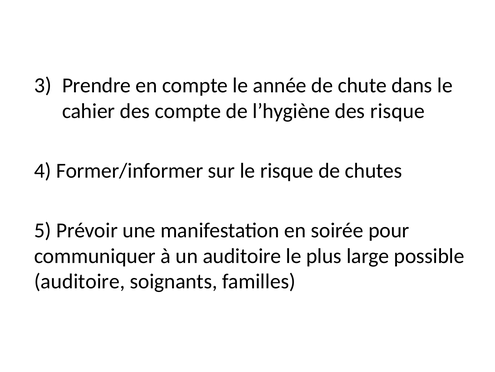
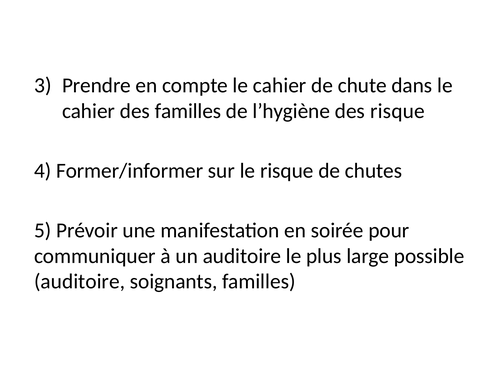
compte le année: année -> cahier
des compte: compte -> familles
